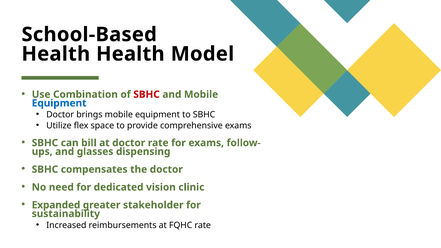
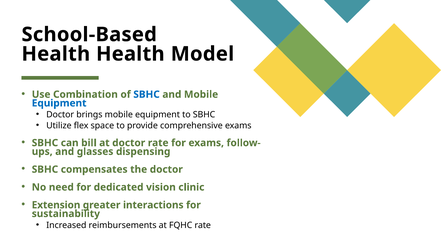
SBHC at (147, 94) colour: red -> blue
Expanded: Expanded -> Extension
stakeholder: stakeholder -> interactions
